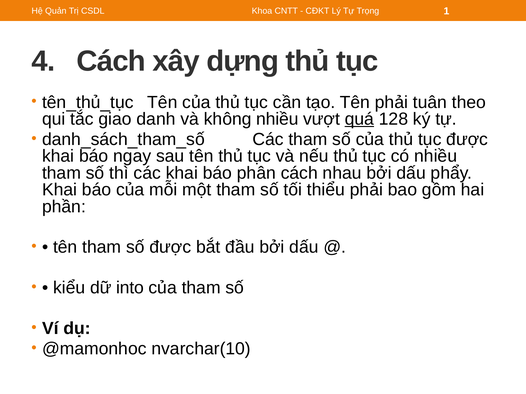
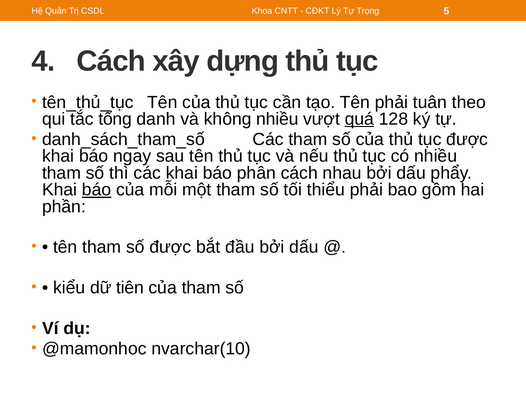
1: 1 -> 5
giao: giao -> tổng
báo at (97, 190) underline: none -> present
into: into -> tiên
